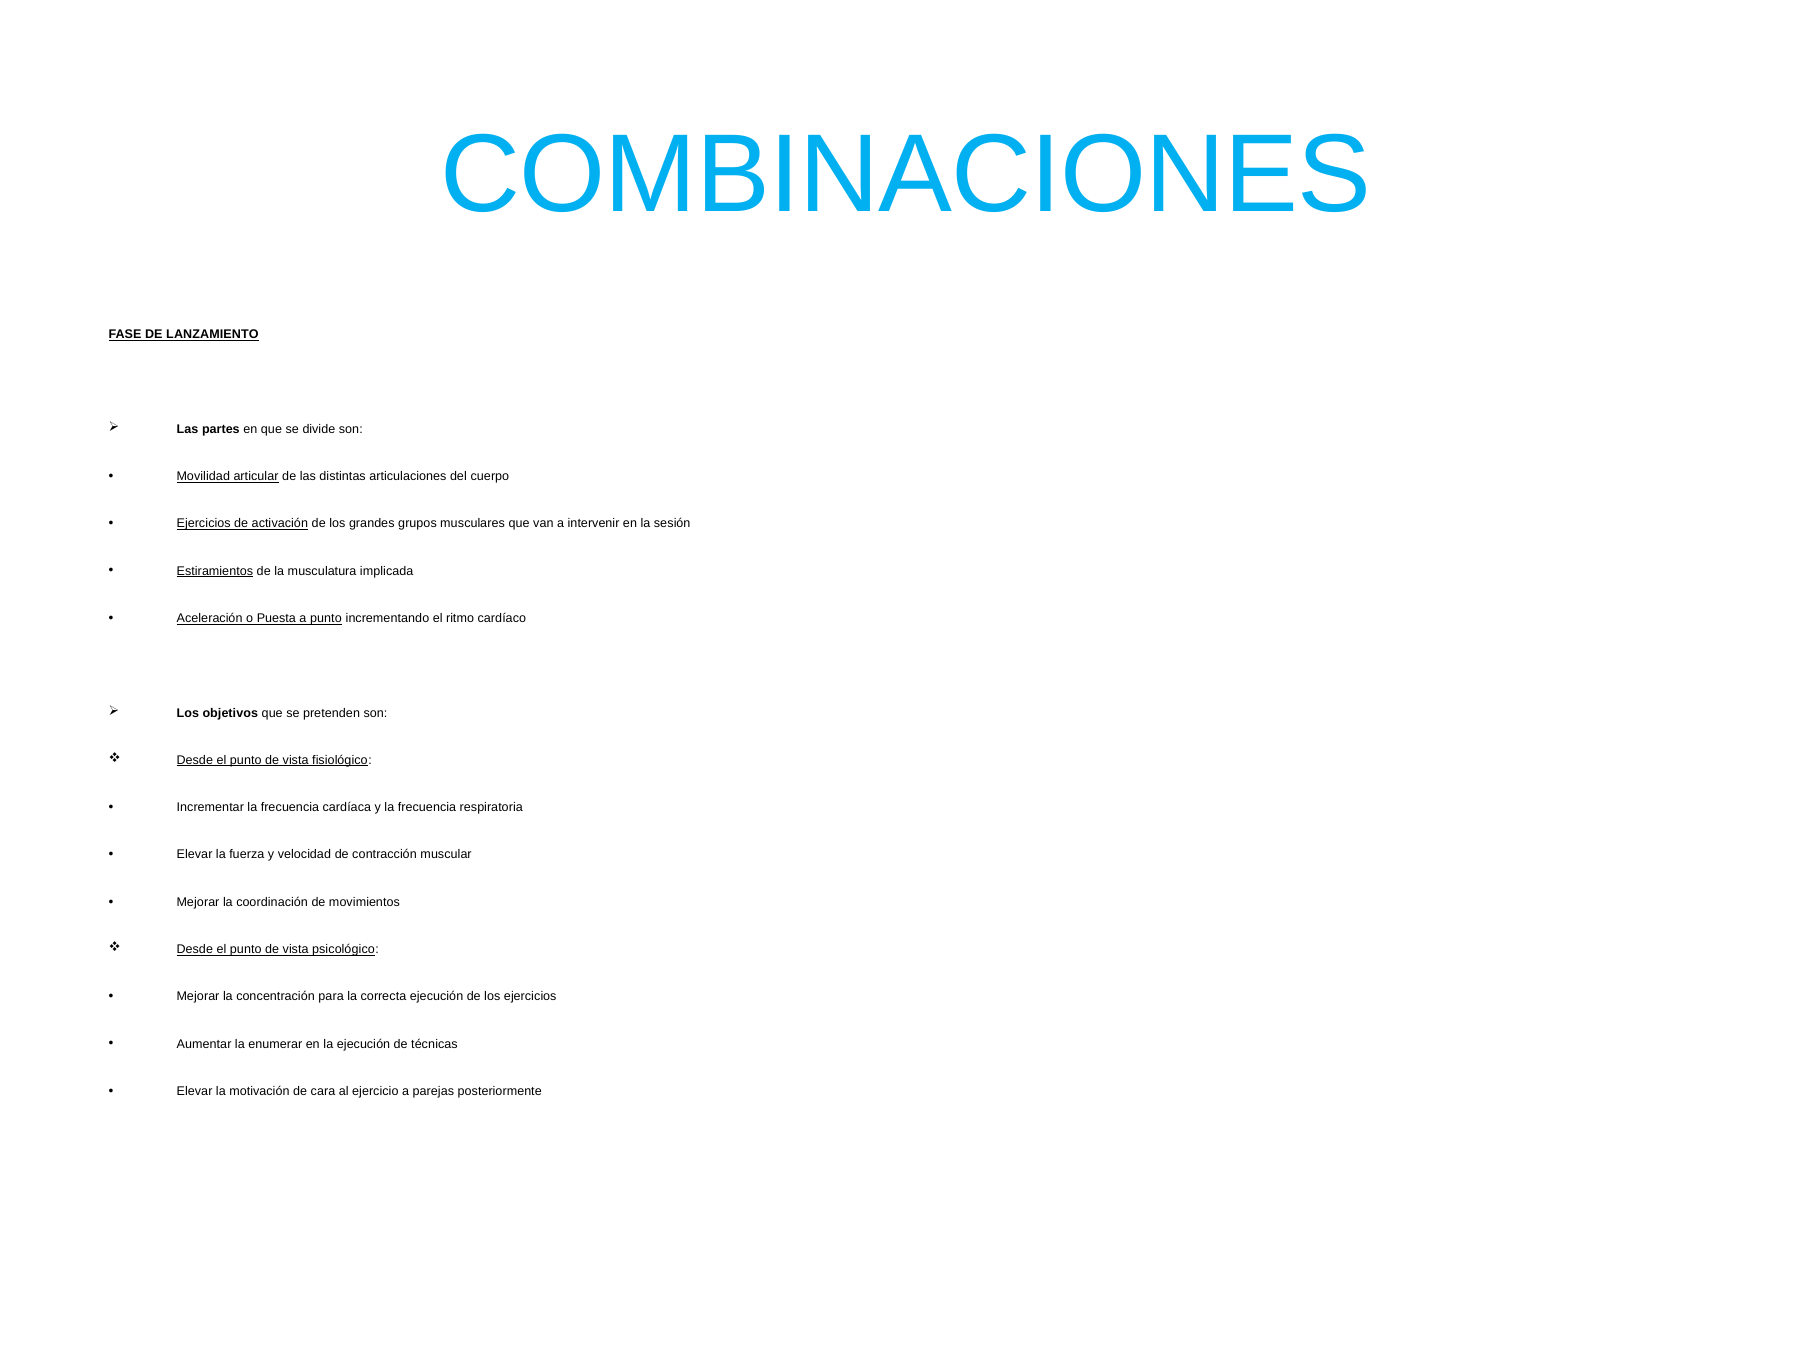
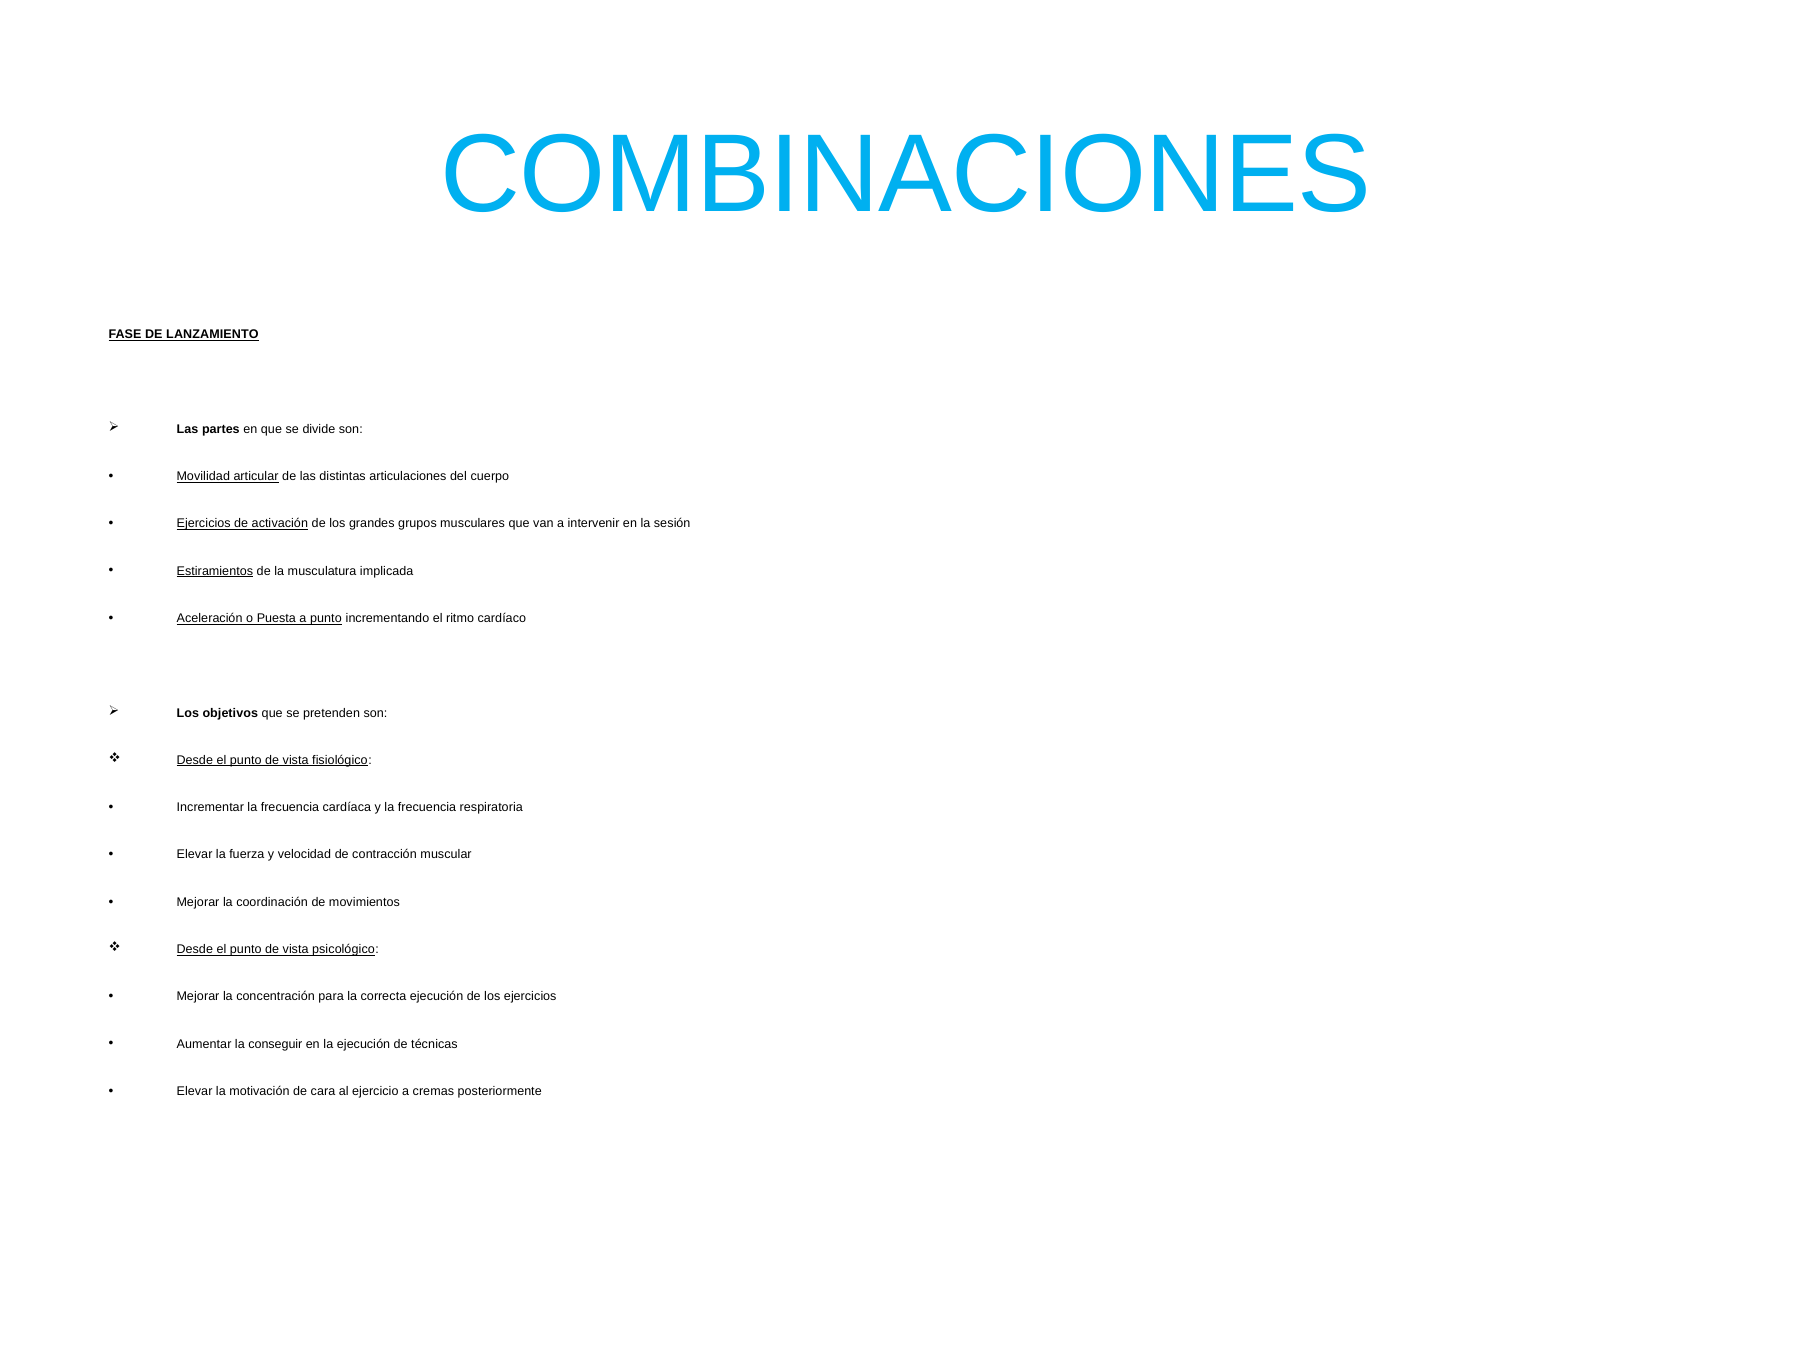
enumerar: enumerar -> conseguir
parejas: parejas -> cremas
